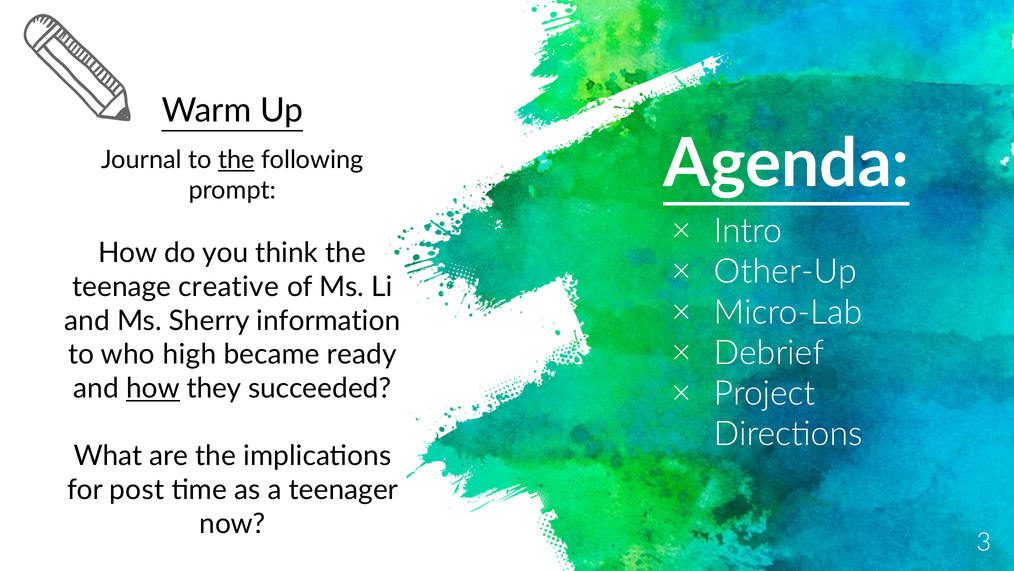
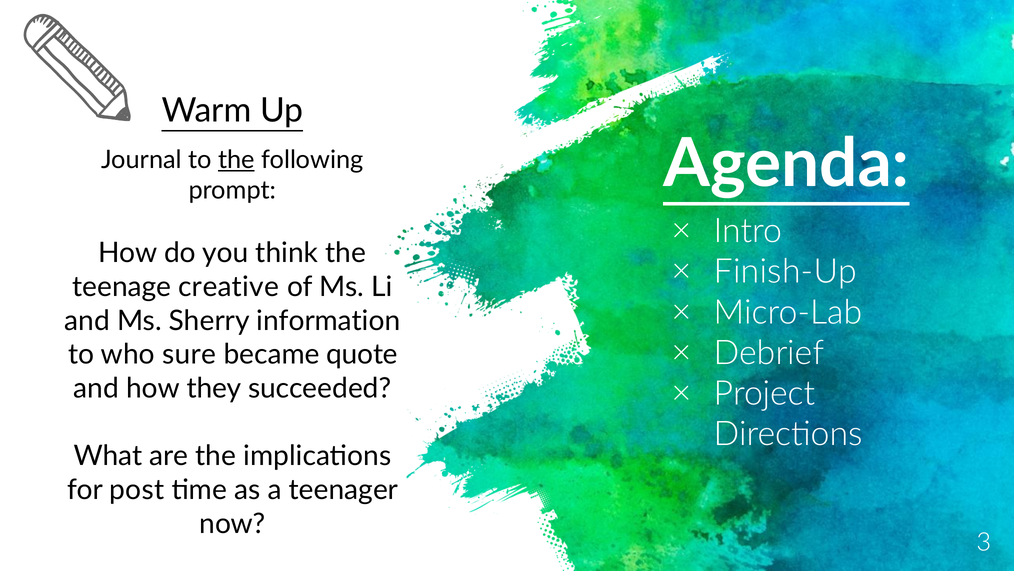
Other-Up: Other-Up -> Finish-Up
high: high -> sure
ready: ready -> quote
how at (153, 388) underline: present -> none
